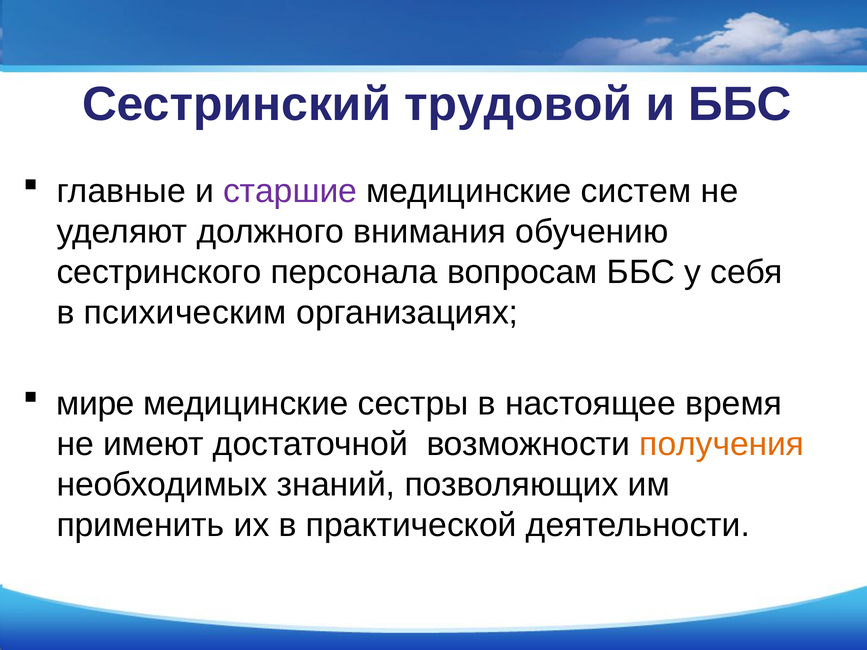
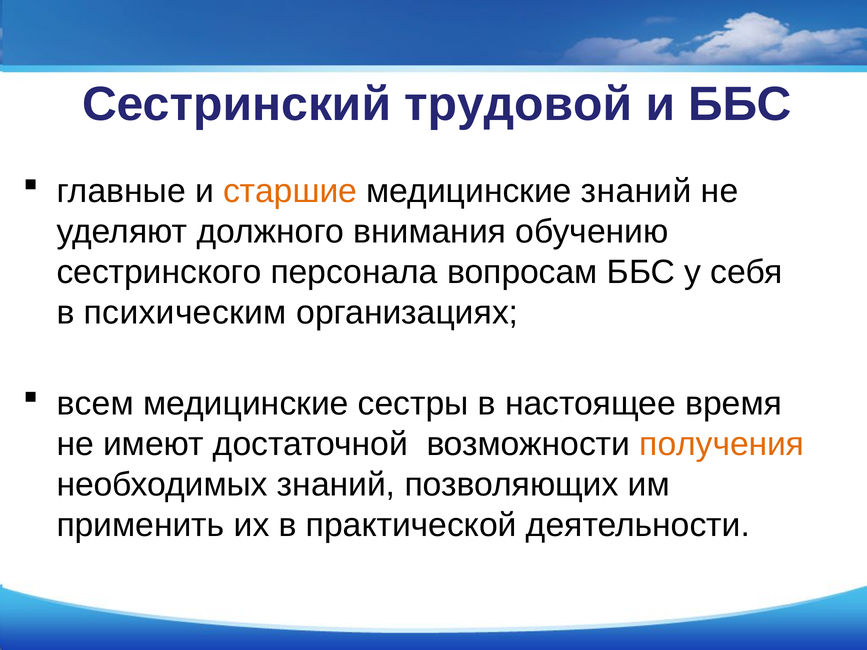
старшие colour: purple -> orange
медицинские систем: систем -> знаний
мире: мире -> всем
